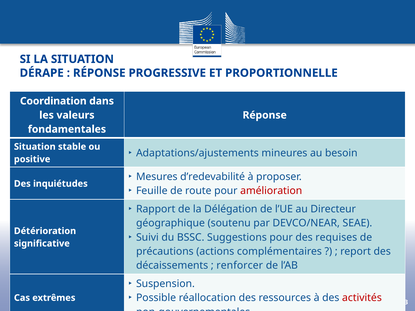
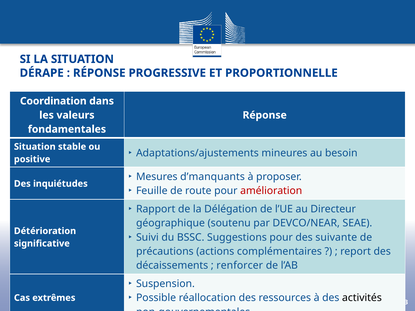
d’redevabilité: d’redevabilité -> d’manquants
requises: requises -> suivante
activités colour: red -> black
